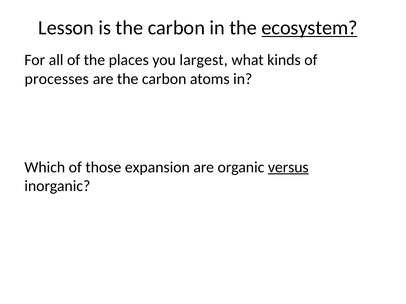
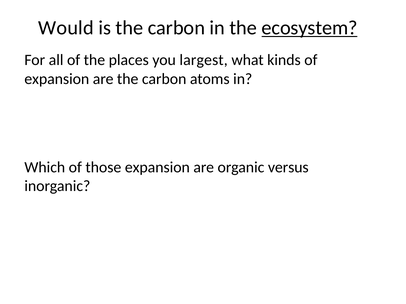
Lesson: Lesson -> Would
processes at (57, 79): processes -> expansion
versus underline: present -> none
